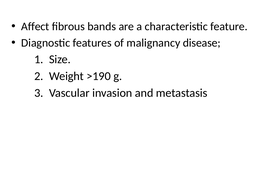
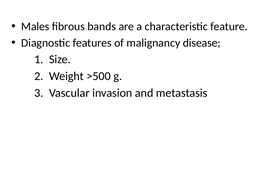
Affect: Affect -> Males
>190: >190 -> >500
